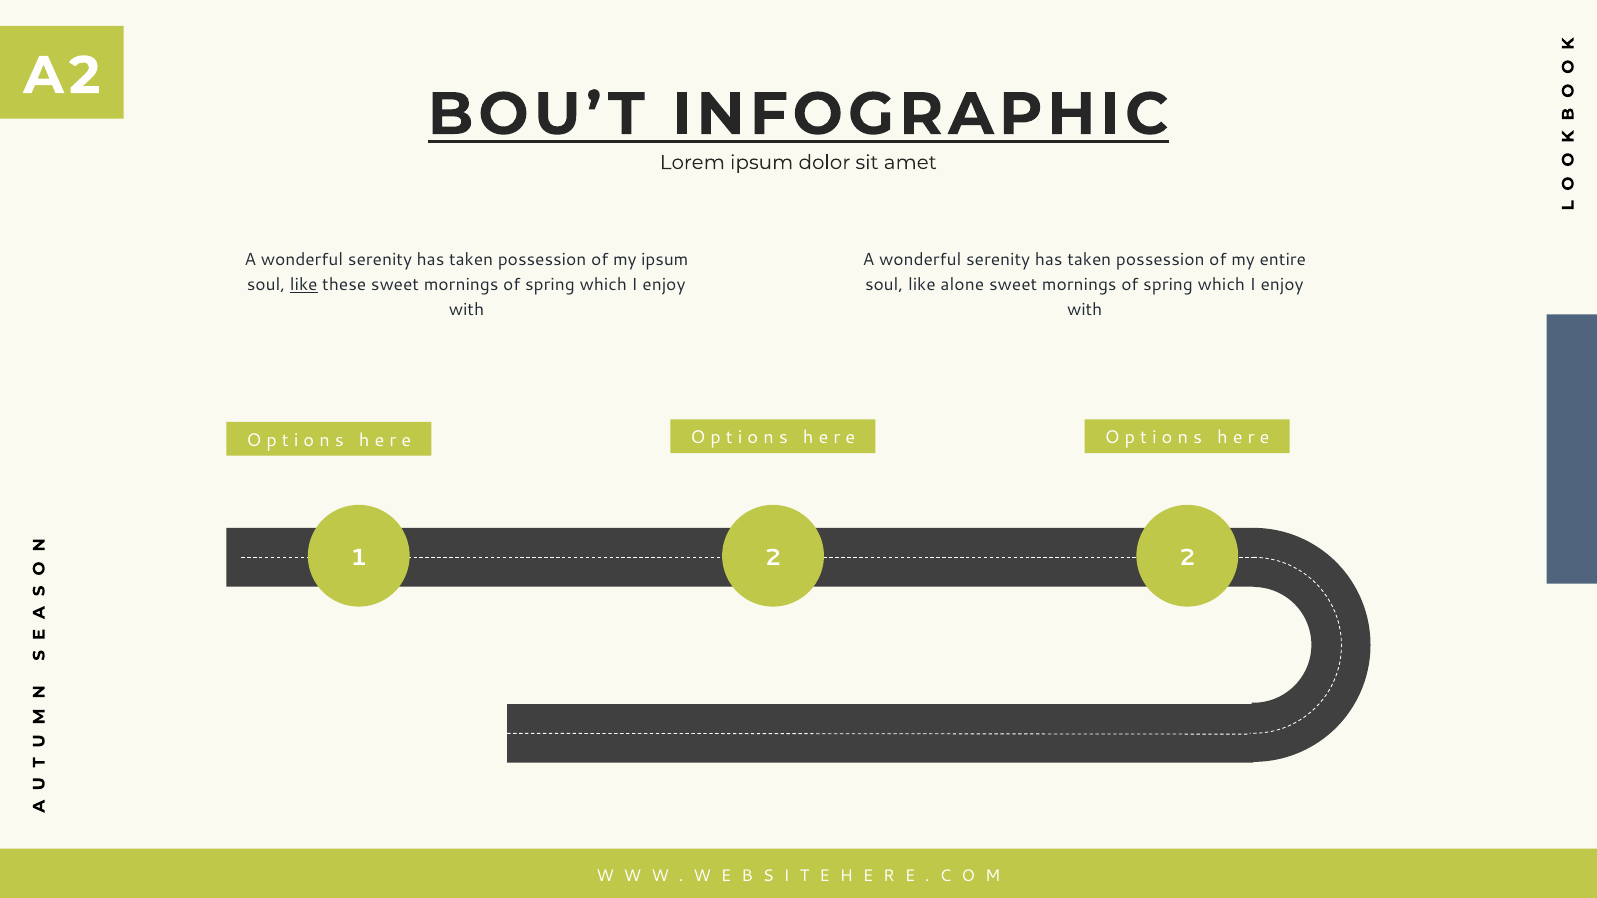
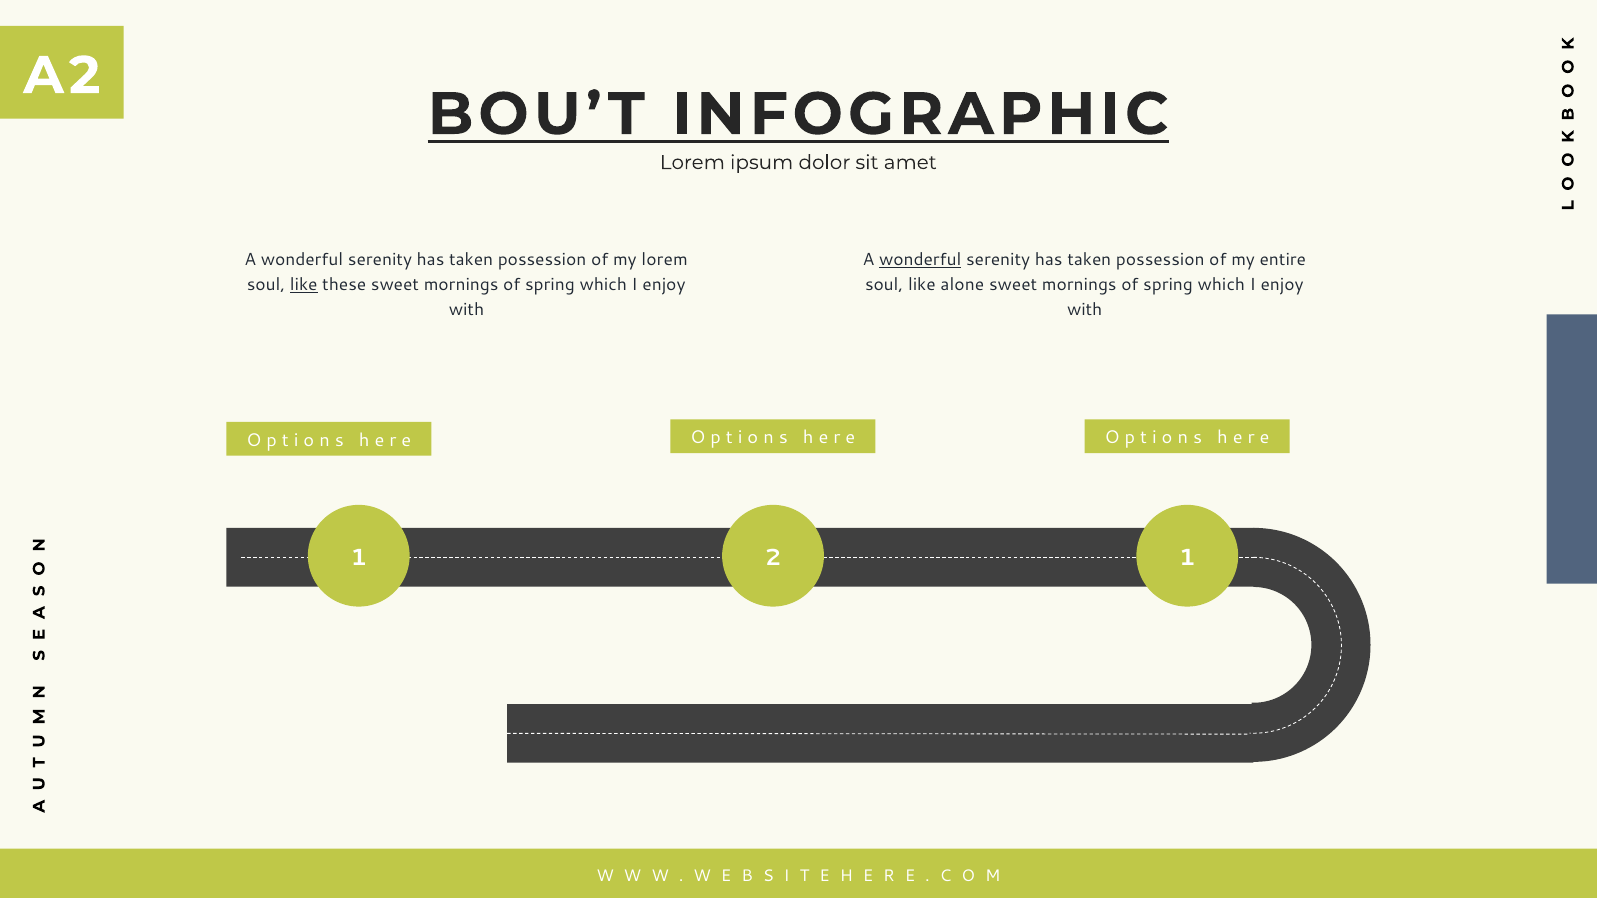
my ipsum: ipsum -> lorem
wonderful at (920, 260) underline: none -> present
1 2: 2 -> 1
